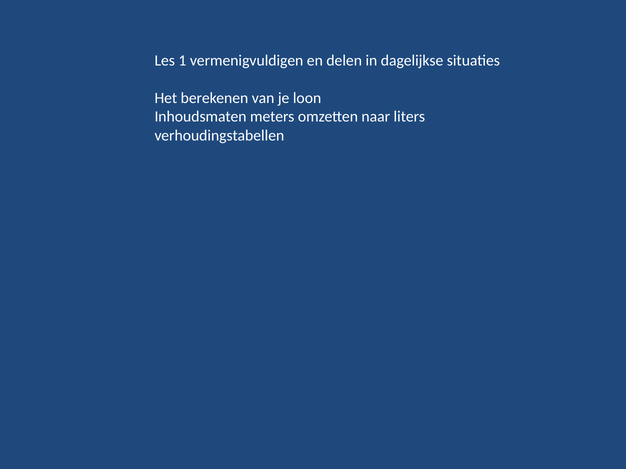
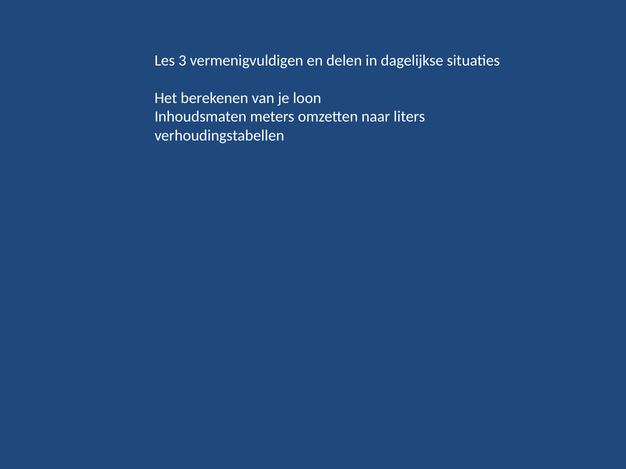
1: 1 -> 3
